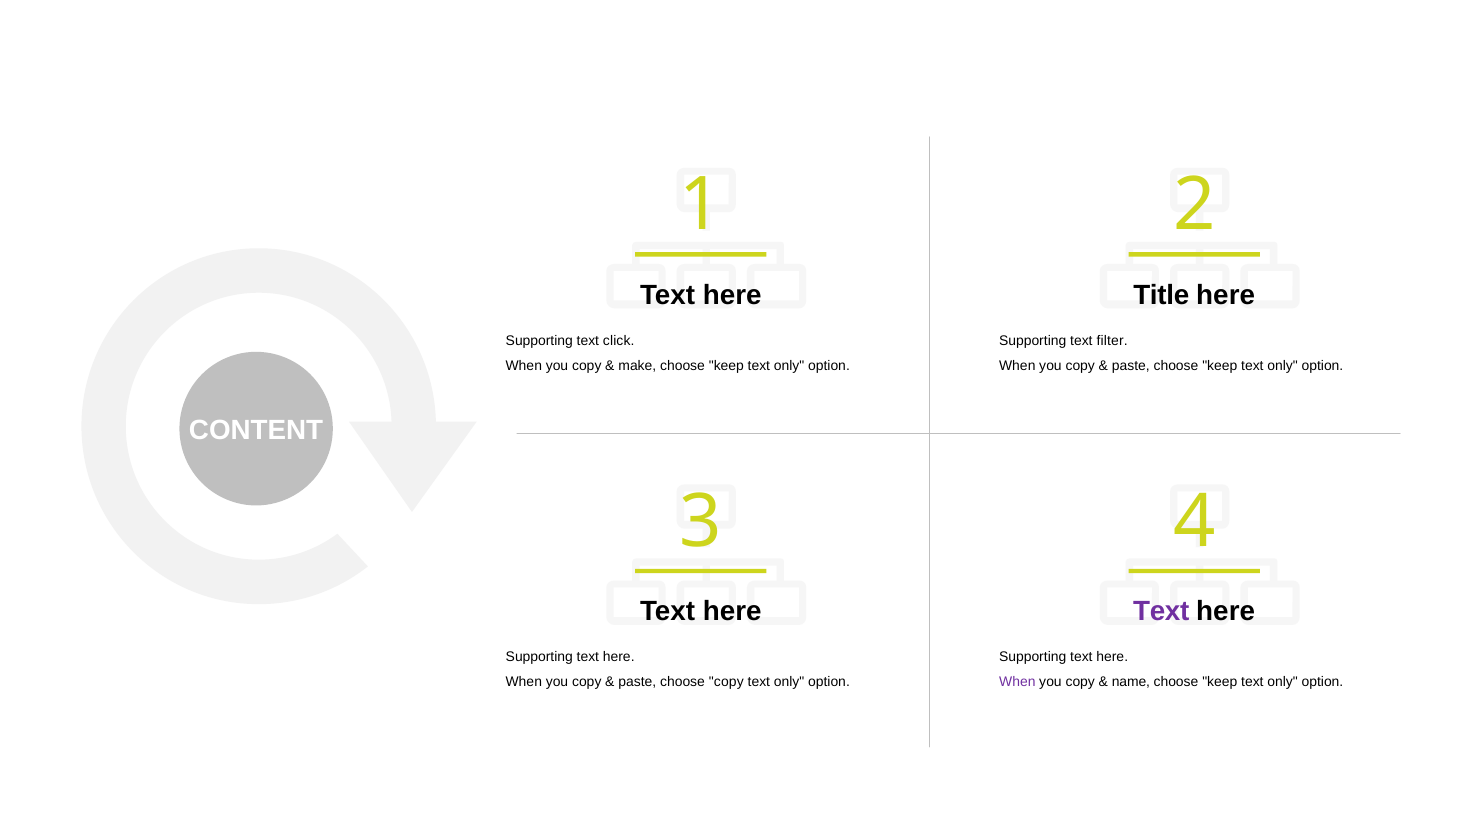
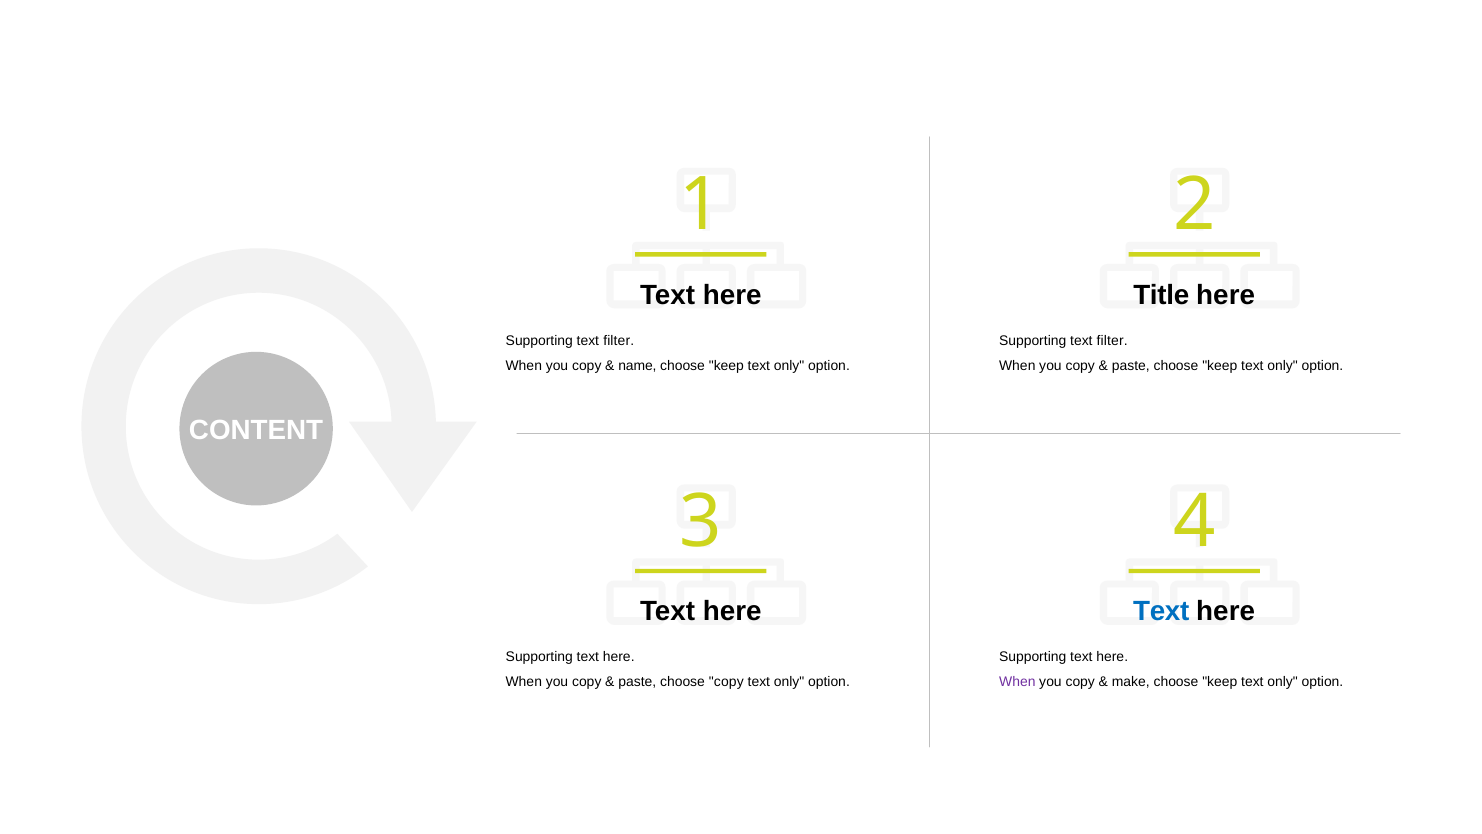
click at (619, 340): click -> filter
make: make -> name
Text at (1161, 611) colour: purple -> blue
name: name -> make
